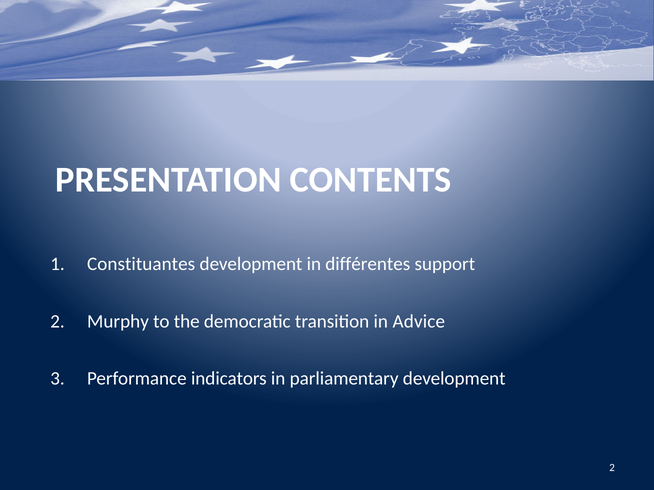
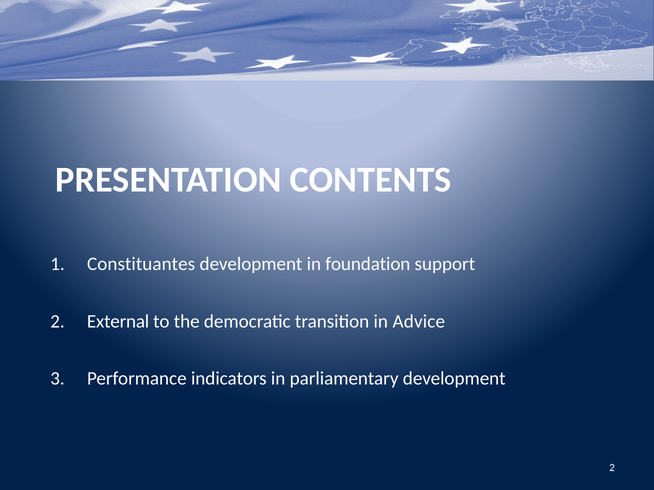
différentes: différentes -> foundation
Murphy: Murphy -> External
